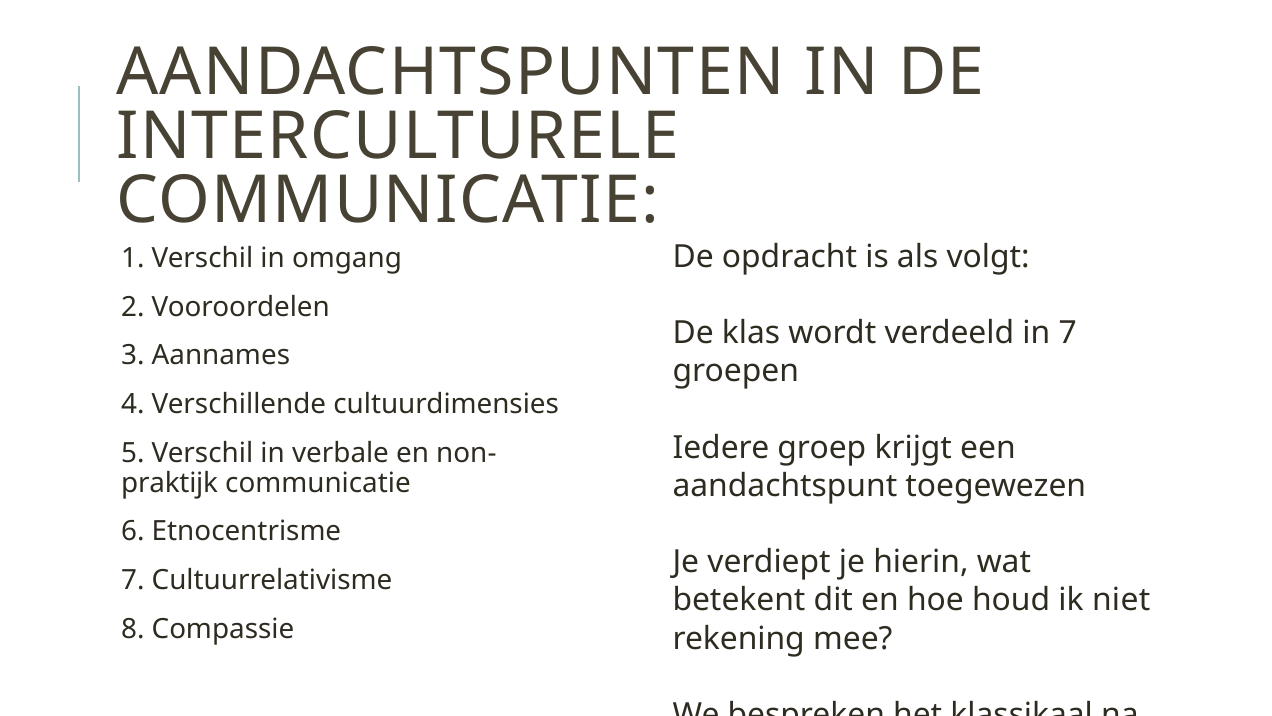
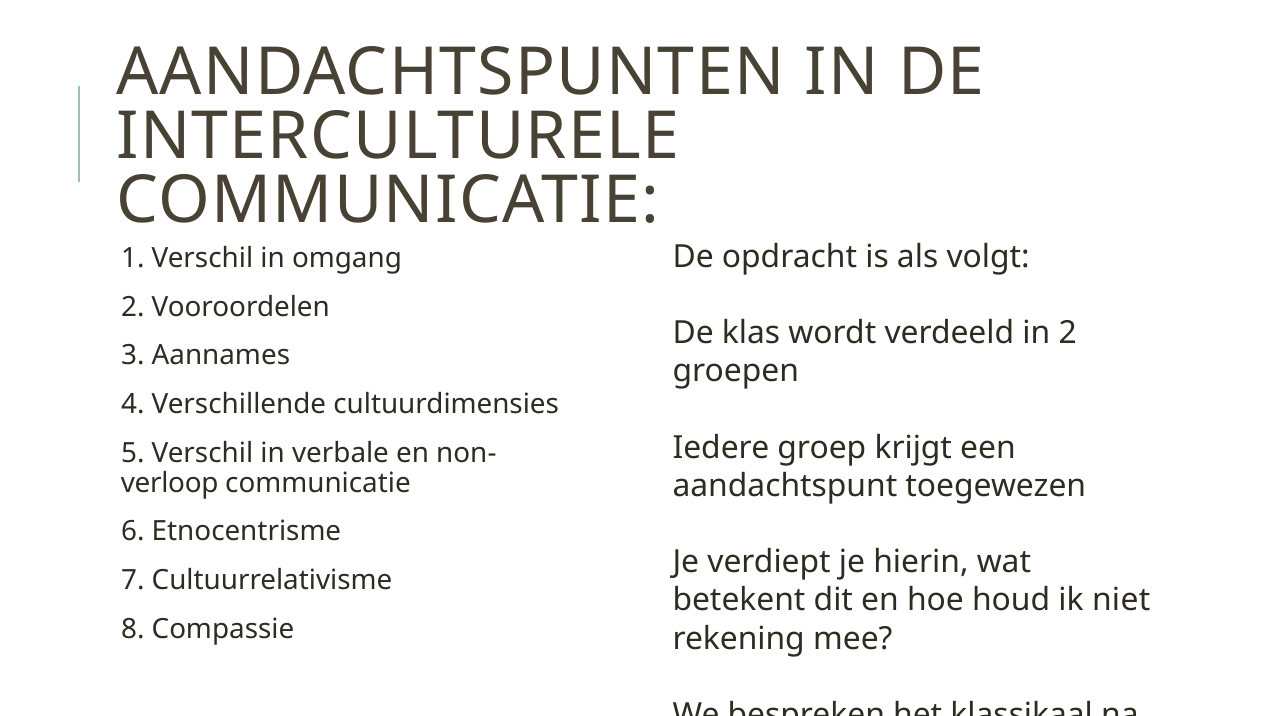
in 7: 7 -> 2
praktijk: praktijk -> verloop
